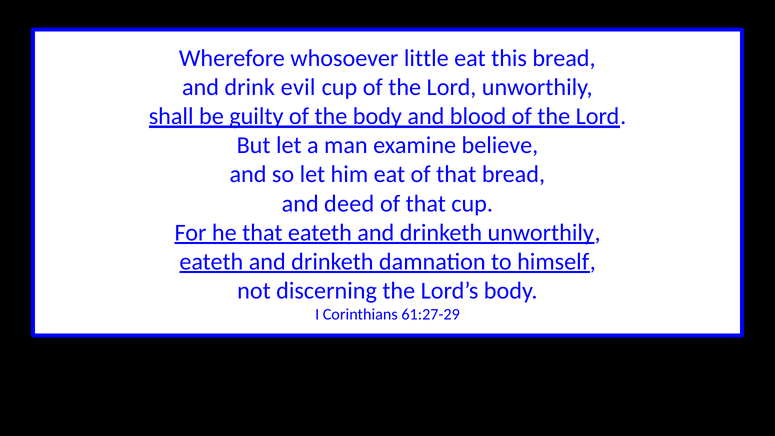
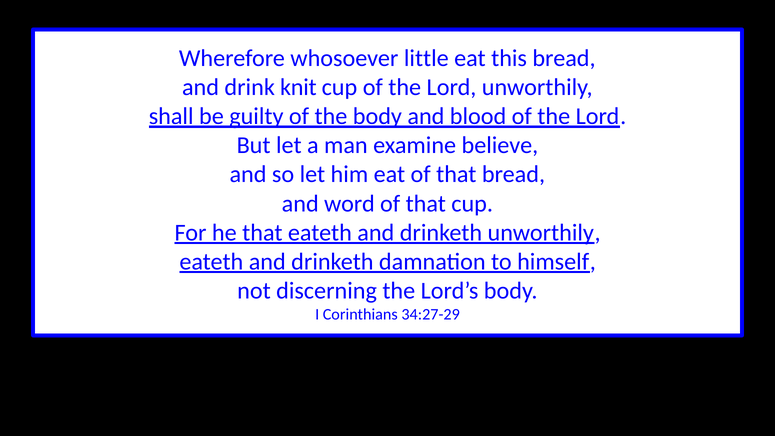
evil: evil -> knit
deed: deed -> word
61:27-29: 61:27-29 -> 34:27-29
